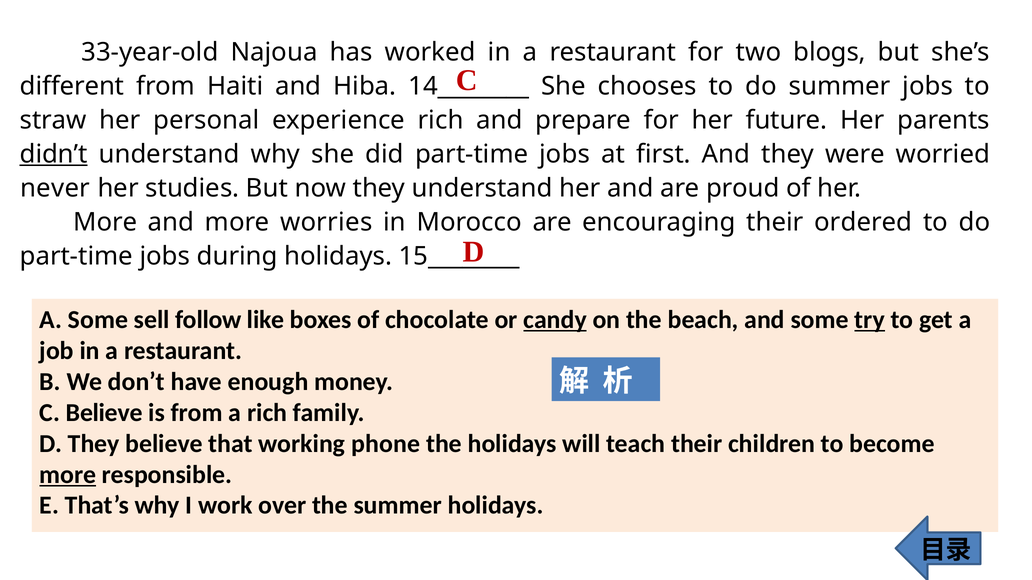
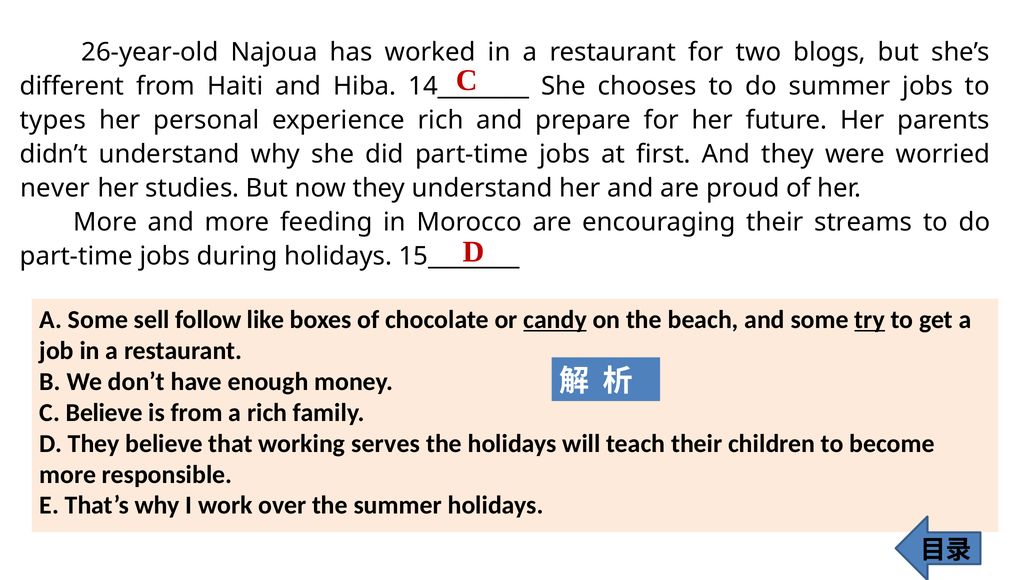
33-year-old: 33-year-old -> 26-year-old
straw: straw -> types
didn’t underline: present -> none
worries: worries -> feeding
ordered: ordered -> streams
phone: phone -> serves
more at (68, 475) underline: present -> none
